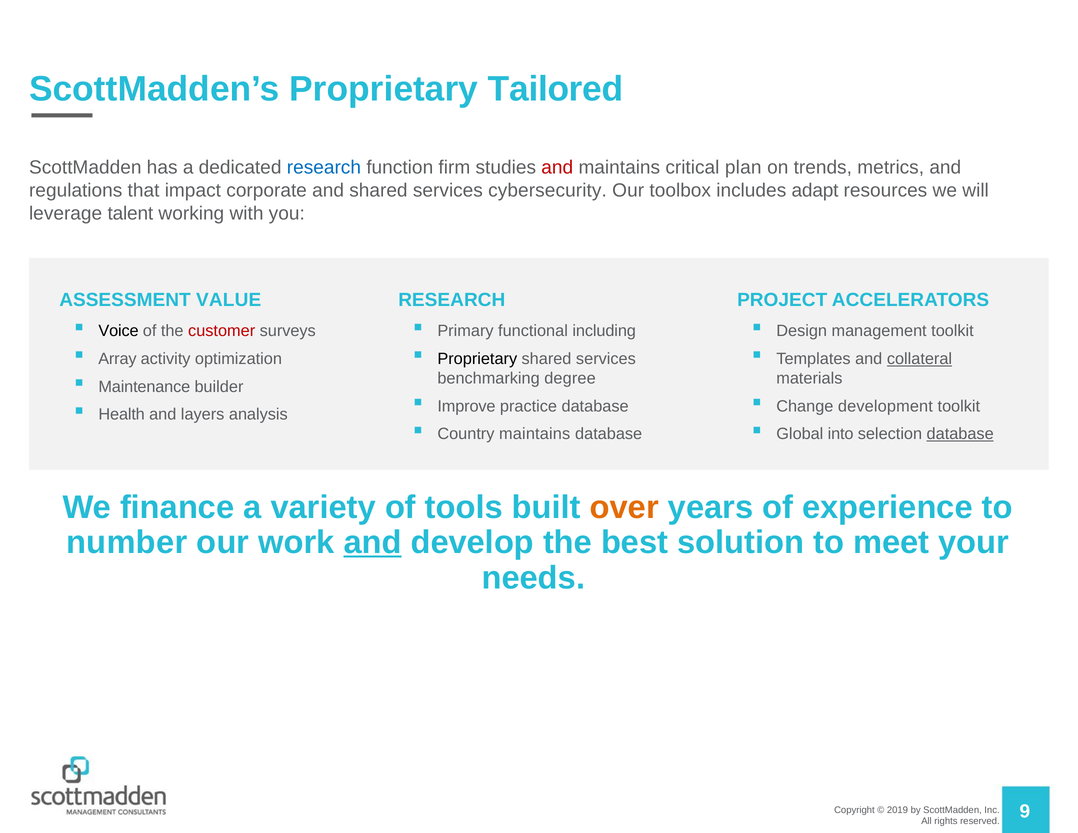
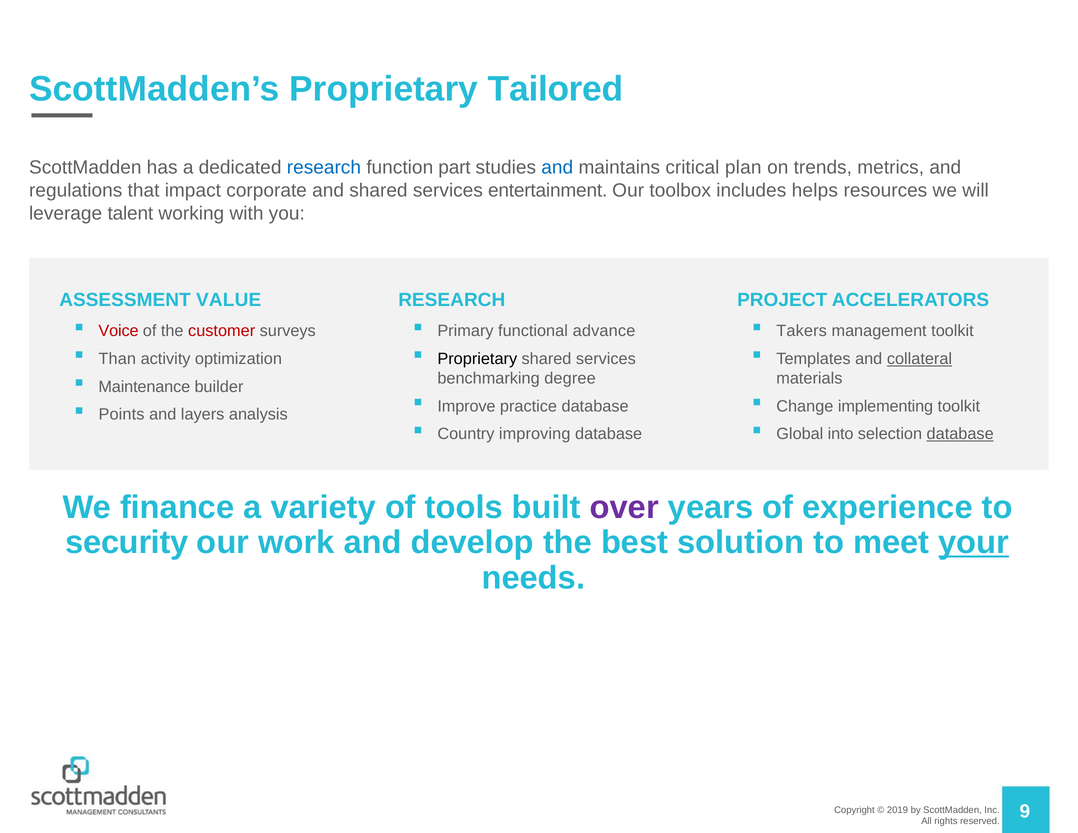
firm: firm -> part
and at (557, 168) colour: red -> blue
cybersecurity: cybersecurity -> entertainment
adapt: adapt -> helps
Voice colour: black -> red
including: including -> advance
Design: Design -> Takers
Array: Array -> Than
development: development -> implementing
Health: Health -> Points
Country maintains: maintains -> improving
over colour: orange -> purple
number: number -> security
and at (373, 543) underline: present -> none
your underline: none -> present
